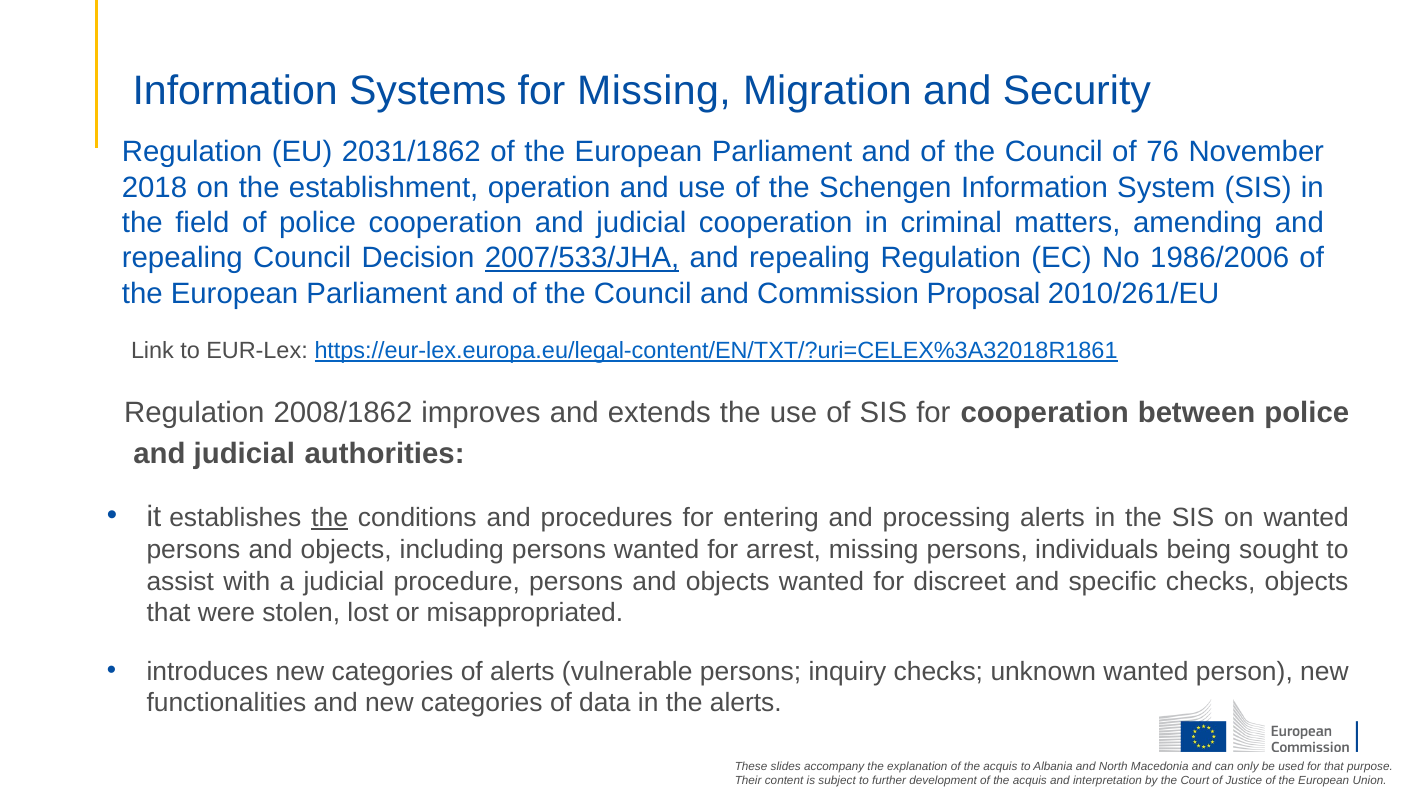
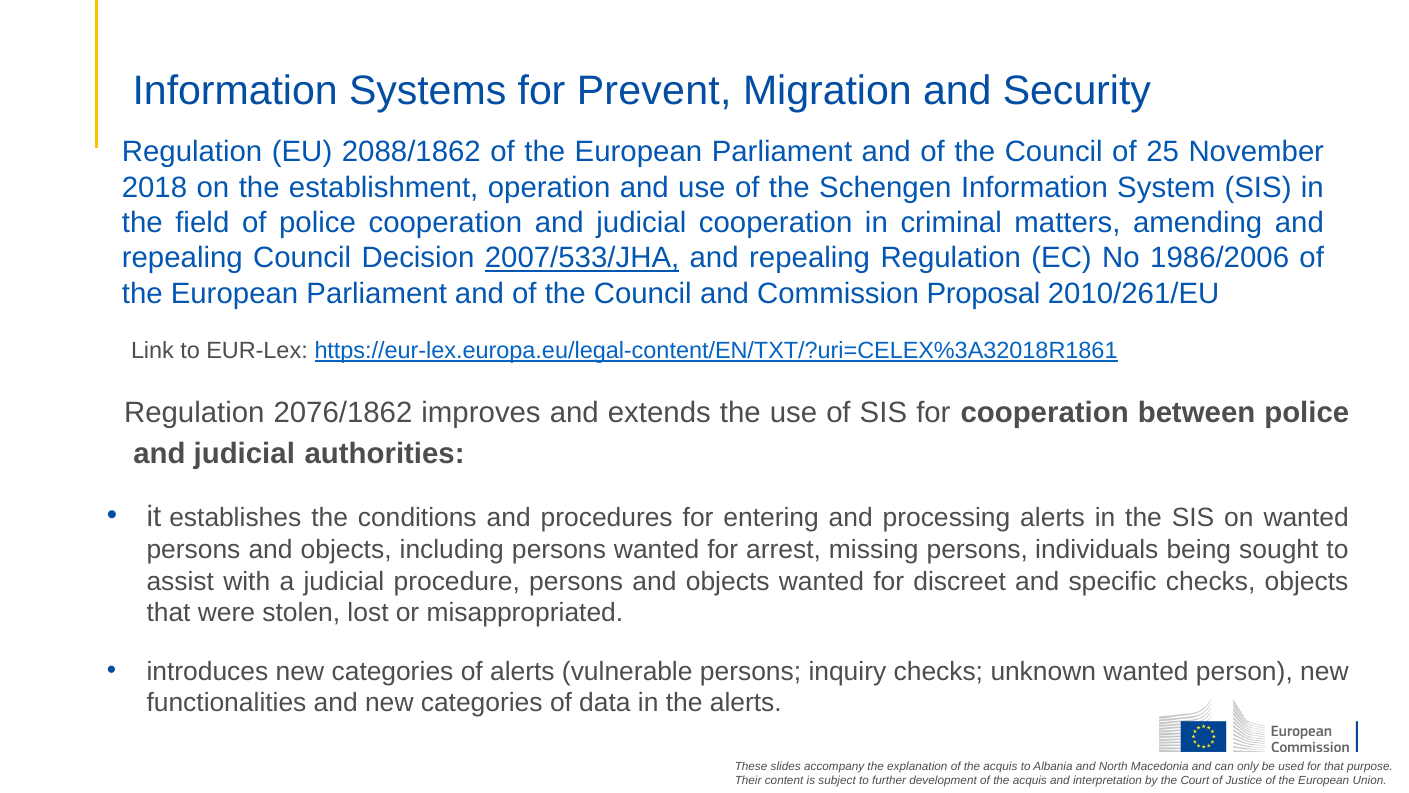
for Missing: Missing -> Prevent
2031/1862: 2031/1862 -> 2088/1862
76: 76 -> 25
2008/1862: 2008/1862 -> 2076/1862
the at (330, 517) underline: present -> none
